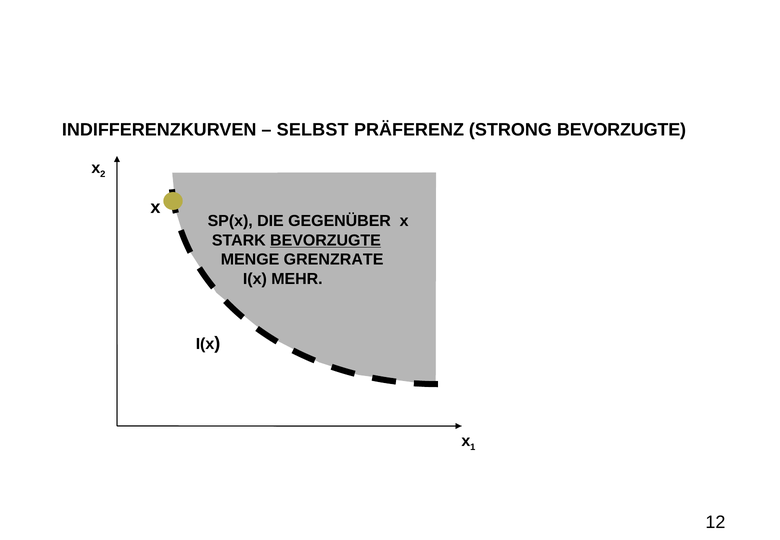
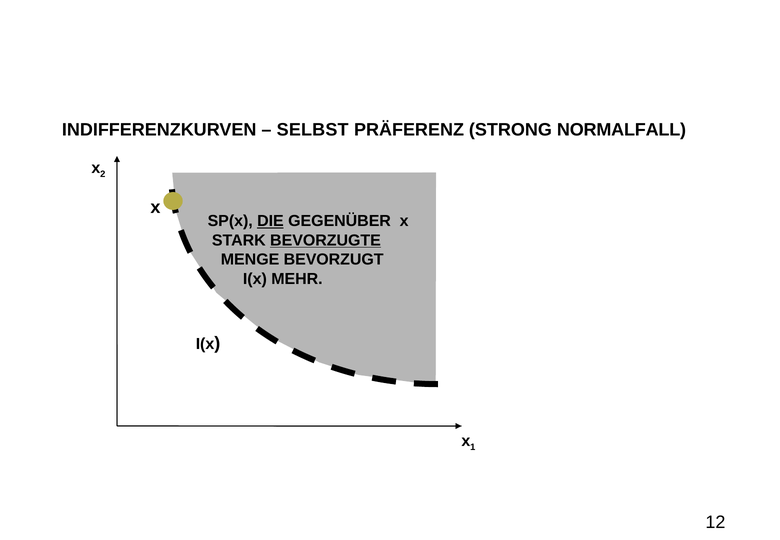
STRONG BEVORZUGTE: BEVORZUGTE -> NORMALFALL
DIE underline: none -> present
GRENZRATE: GRENZRATE -> BEVORZUGT
